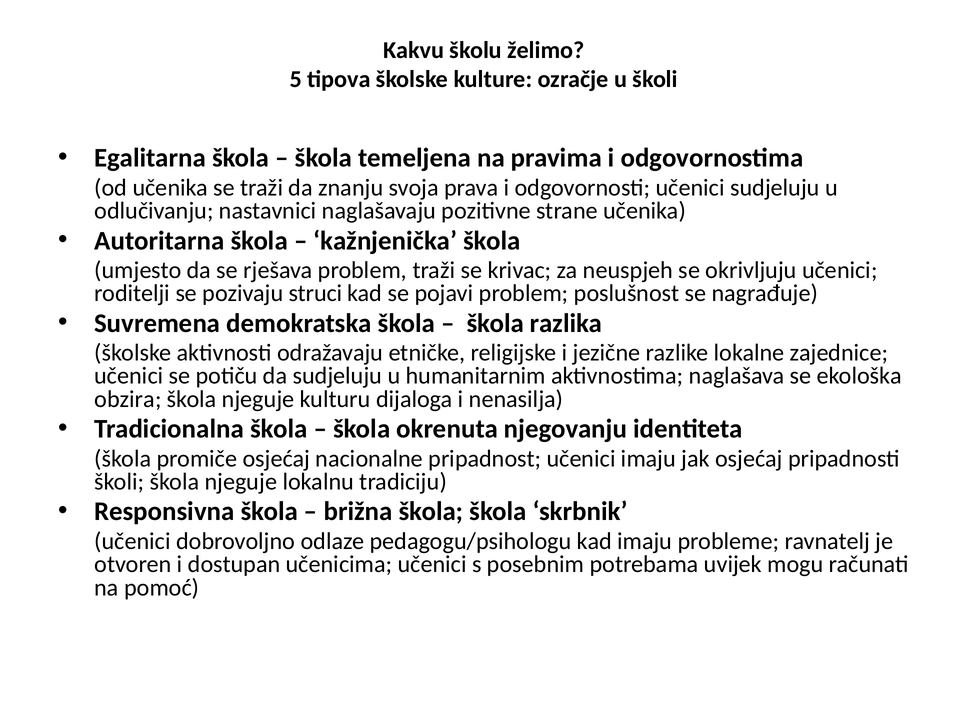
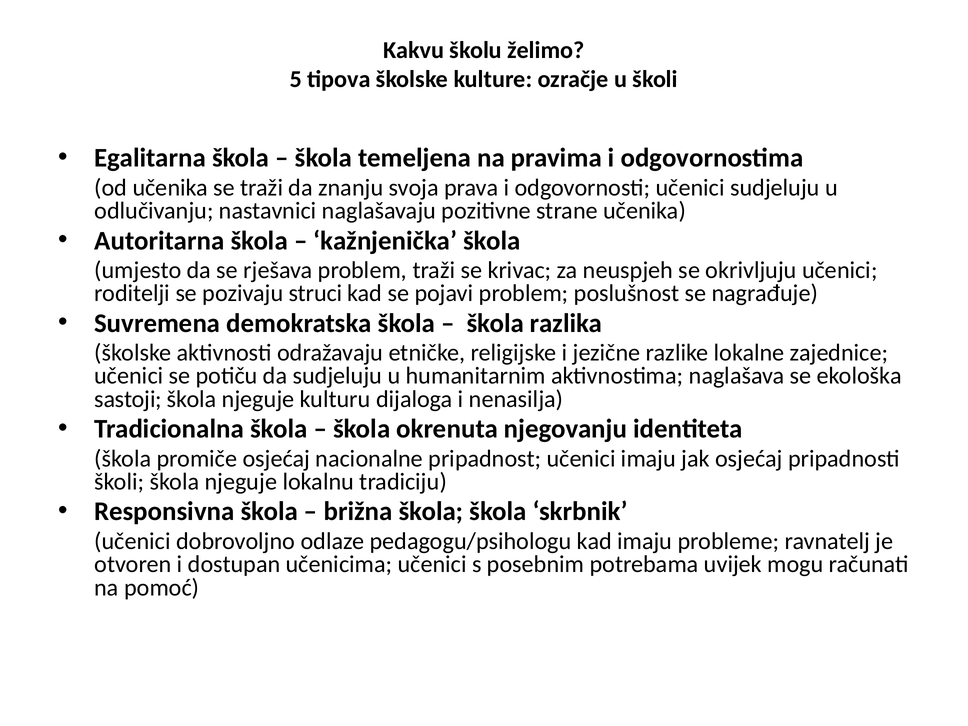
obzira: obzira -> sastoji
